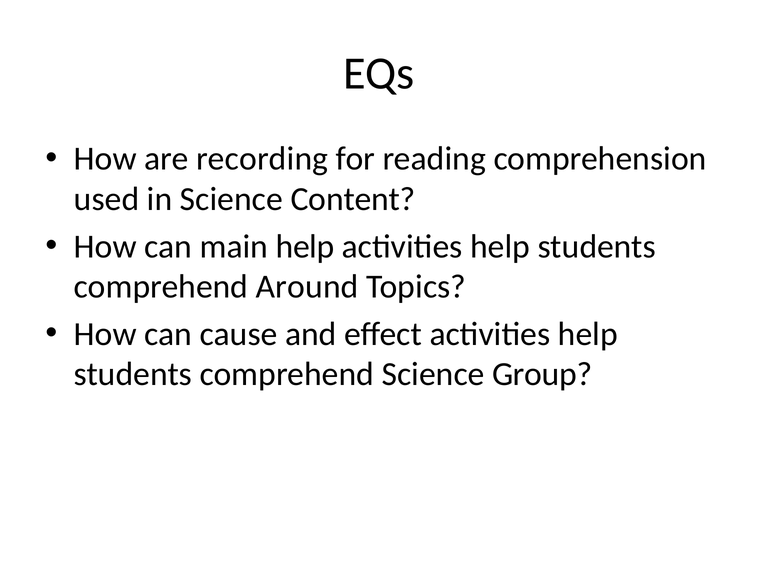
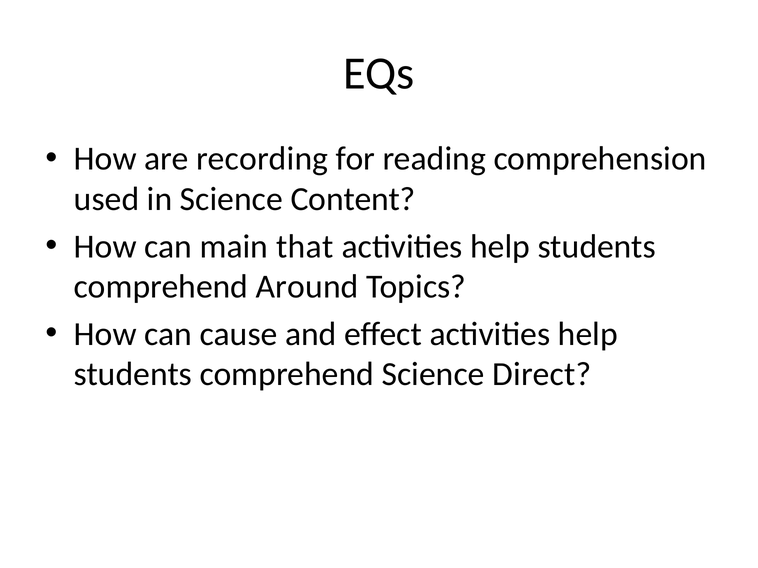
main help: help -> that
Group: Group -> Direct
